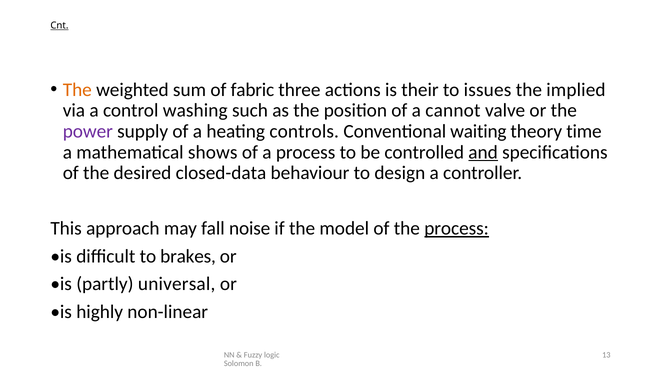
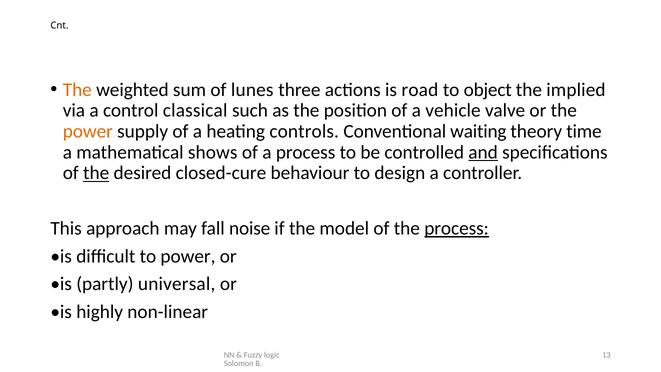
Cnt underline: present -> none
fabric: fabric -> lunes
their: their -> road
issues: issues -> object
washing: washing -> classical
cannot: cannot -> vehicle
power at (88, 131) colour: purple -> orange
the at (96, 173) underline: none -> present
closed-data: closed-data -> closed-cure
to brakes: brakes -> power
